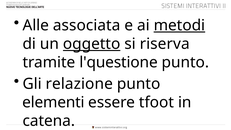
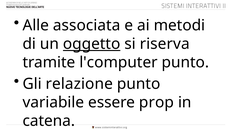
metodi underline: present -> none
l'questione: l'questione -> l'computer
elementi: elementi -> variabile
tfoot: tfoot -> prop
